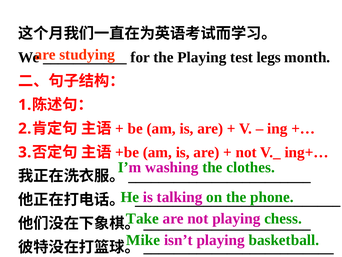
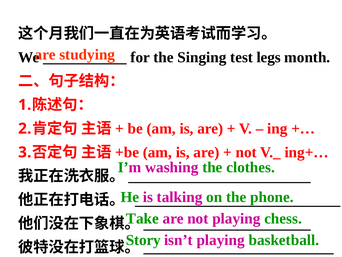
the Playing: Playing -> Singing
Mike: Mike -> Story
